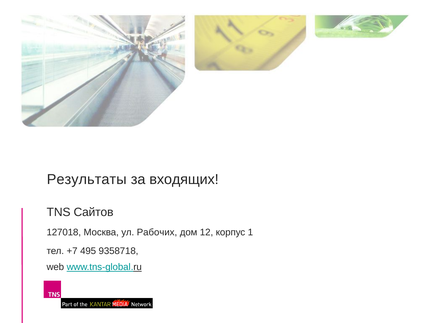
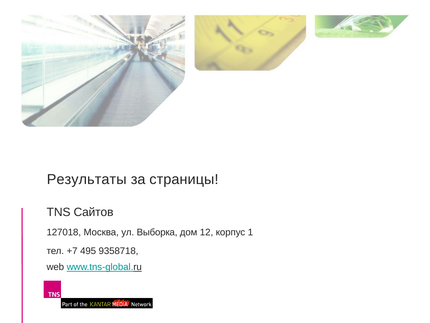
входящих: входящих -> страницы
Рабочих: Рабочих -> Выборка
